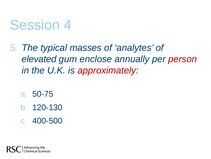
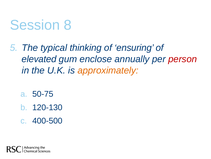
4: 4 -> 8
masses: masses -> thinking
analytes: analytes -> ensuring
approximately colour: red -> orange
